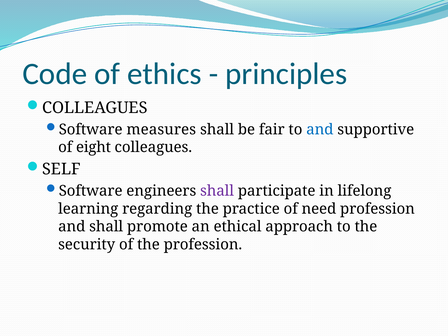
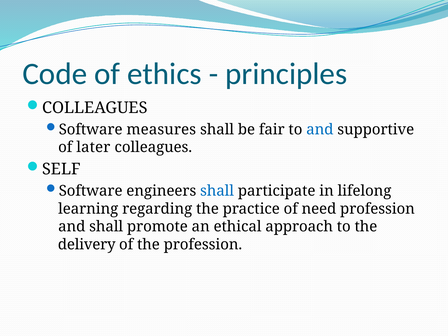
eight: eight -> later
shall at (217, 191) colour: purple -> blue
security: security -> delivery
